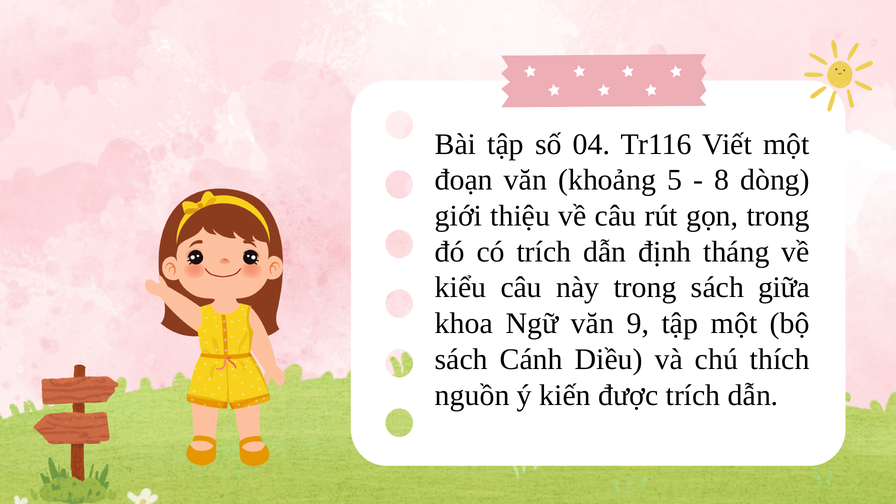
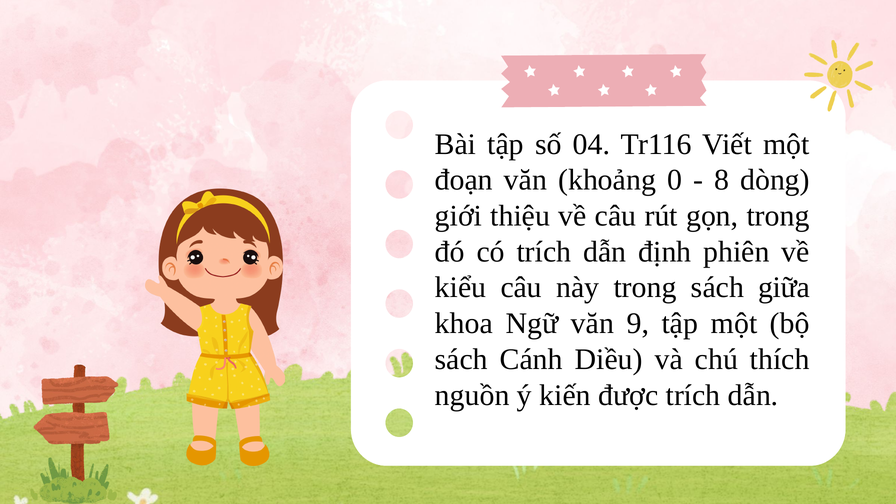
5: 5 -> 0
tháng: tháng -> phiên
